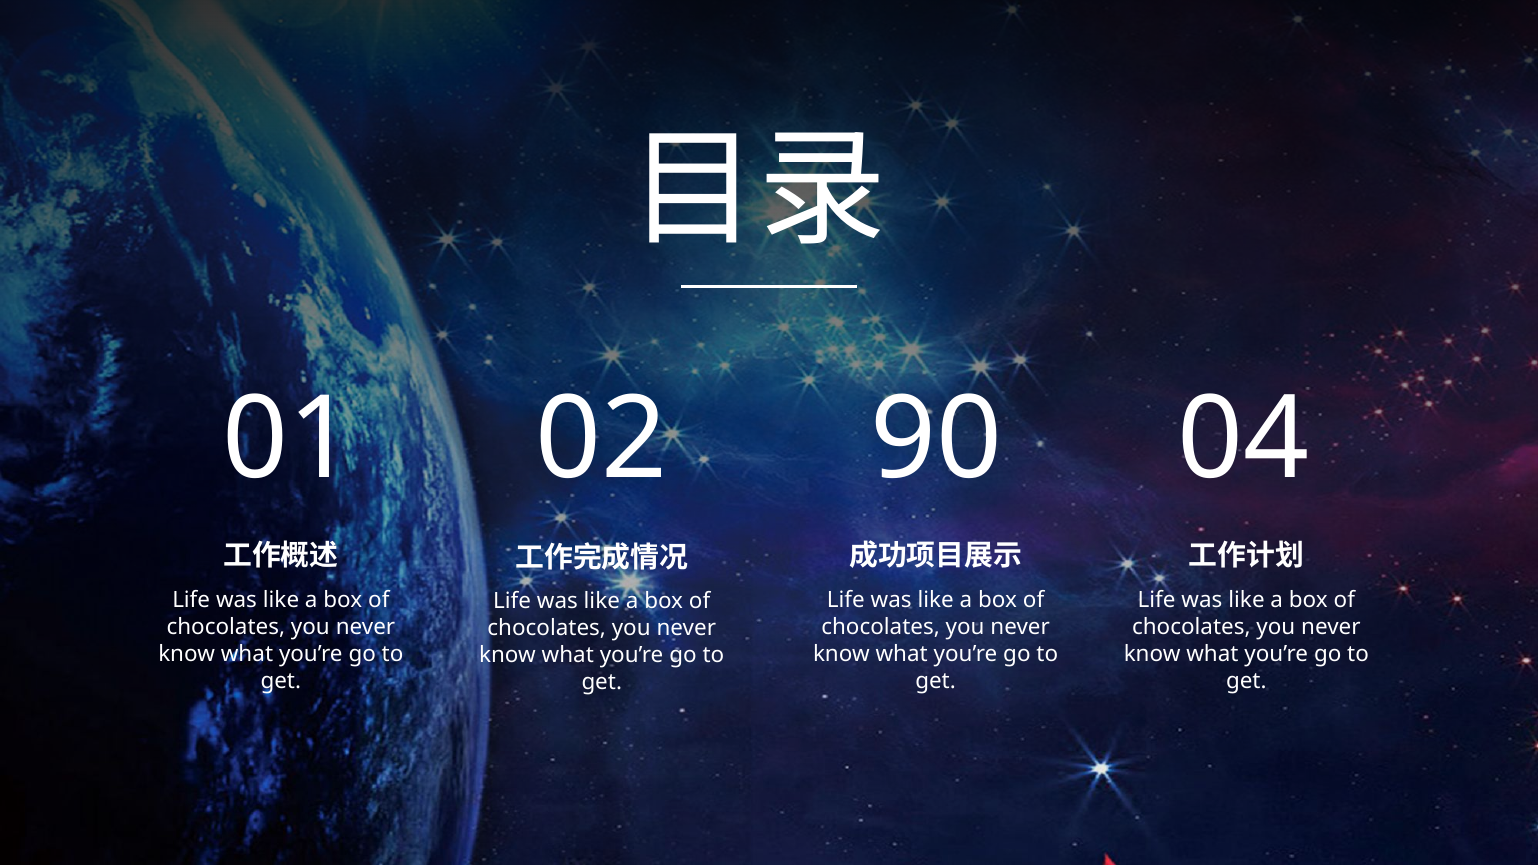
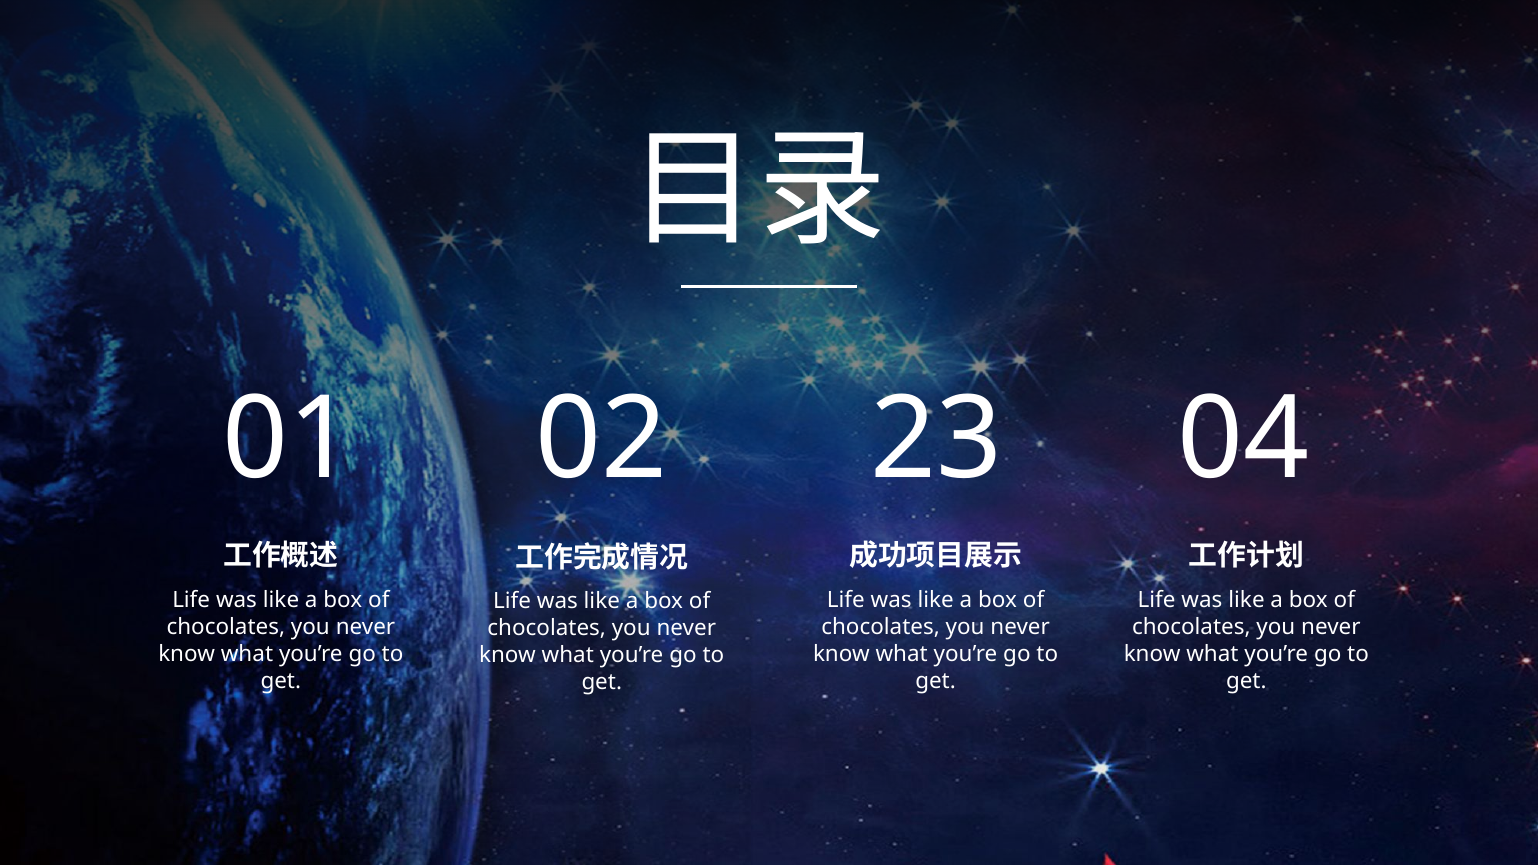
90: 90 -> 23
